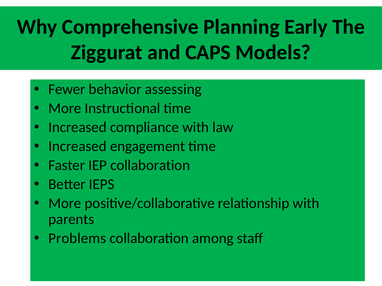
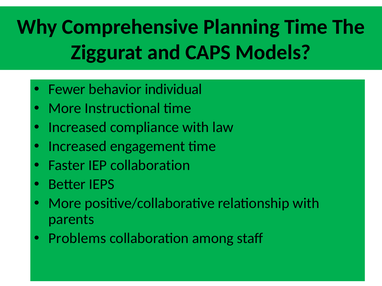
Planning Early: Early -> Time
assessing: assessing -> individual
